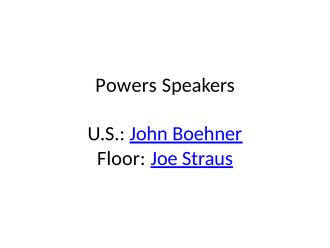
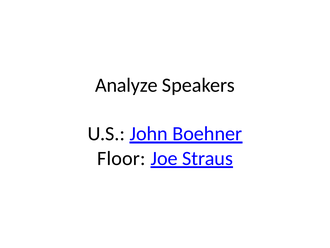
Powers: Powers -> Analyze
